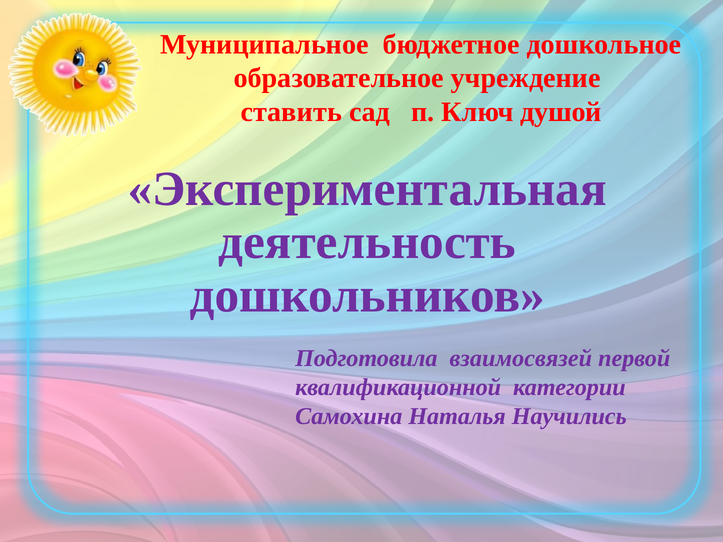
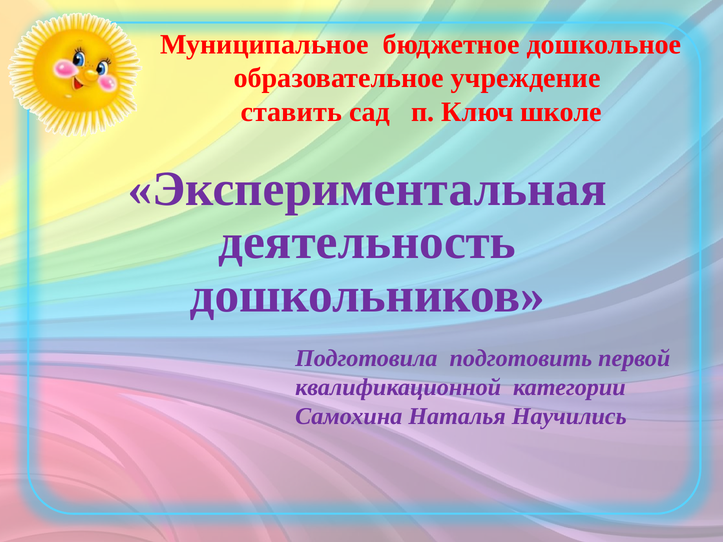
душой: душой -> школе
взаимосвязей: взаимосвязей -> подготовить
